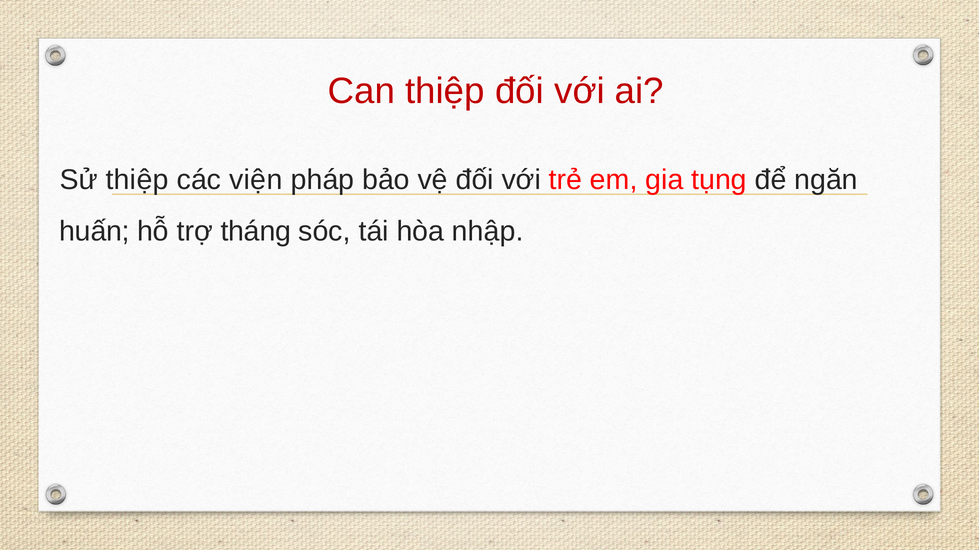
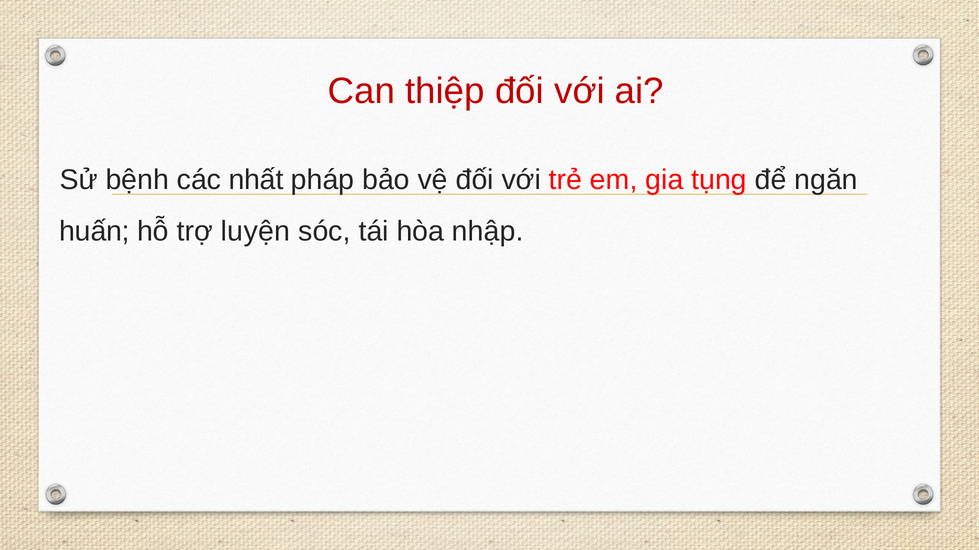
Sử thiệp: thiệp -> bệnh
viện: viện -> nhất
tháng: tháng -> luyện
